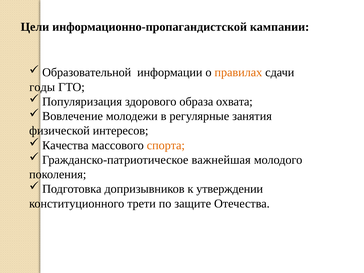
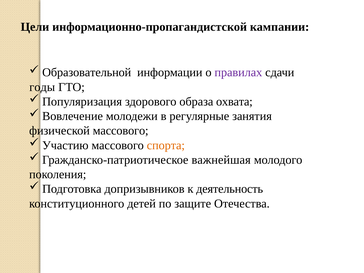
правилах colour: orange -> purple
физической интересов: интересов -> массового
Качества: Качества -> Участию
утверждении: утверждении -> деятельность
трети: трети -> детей
